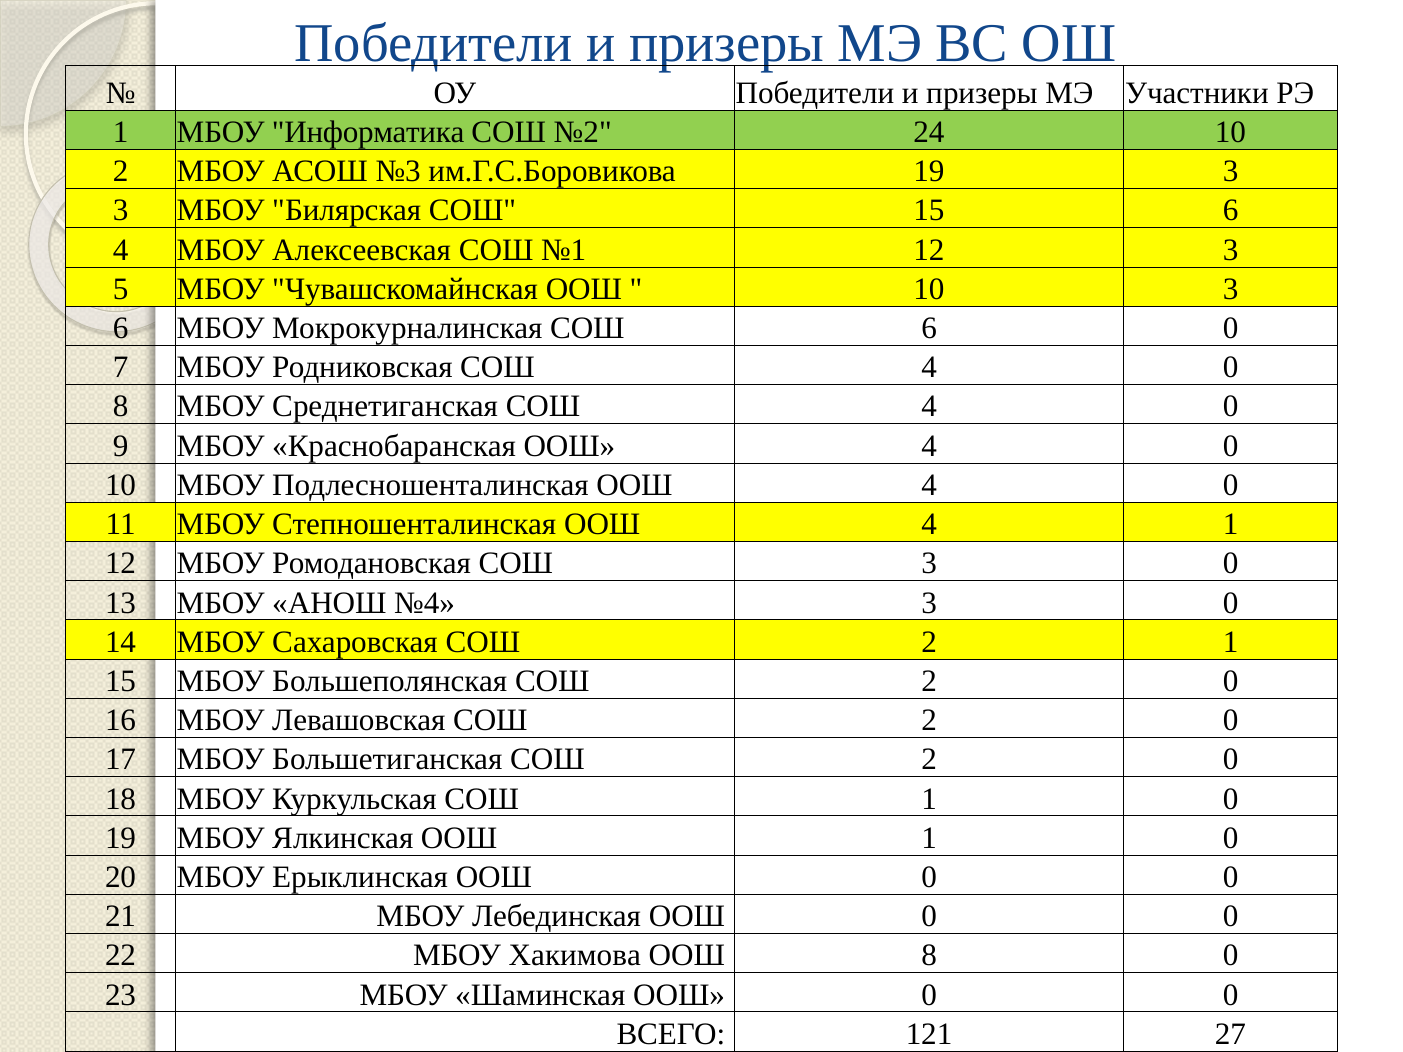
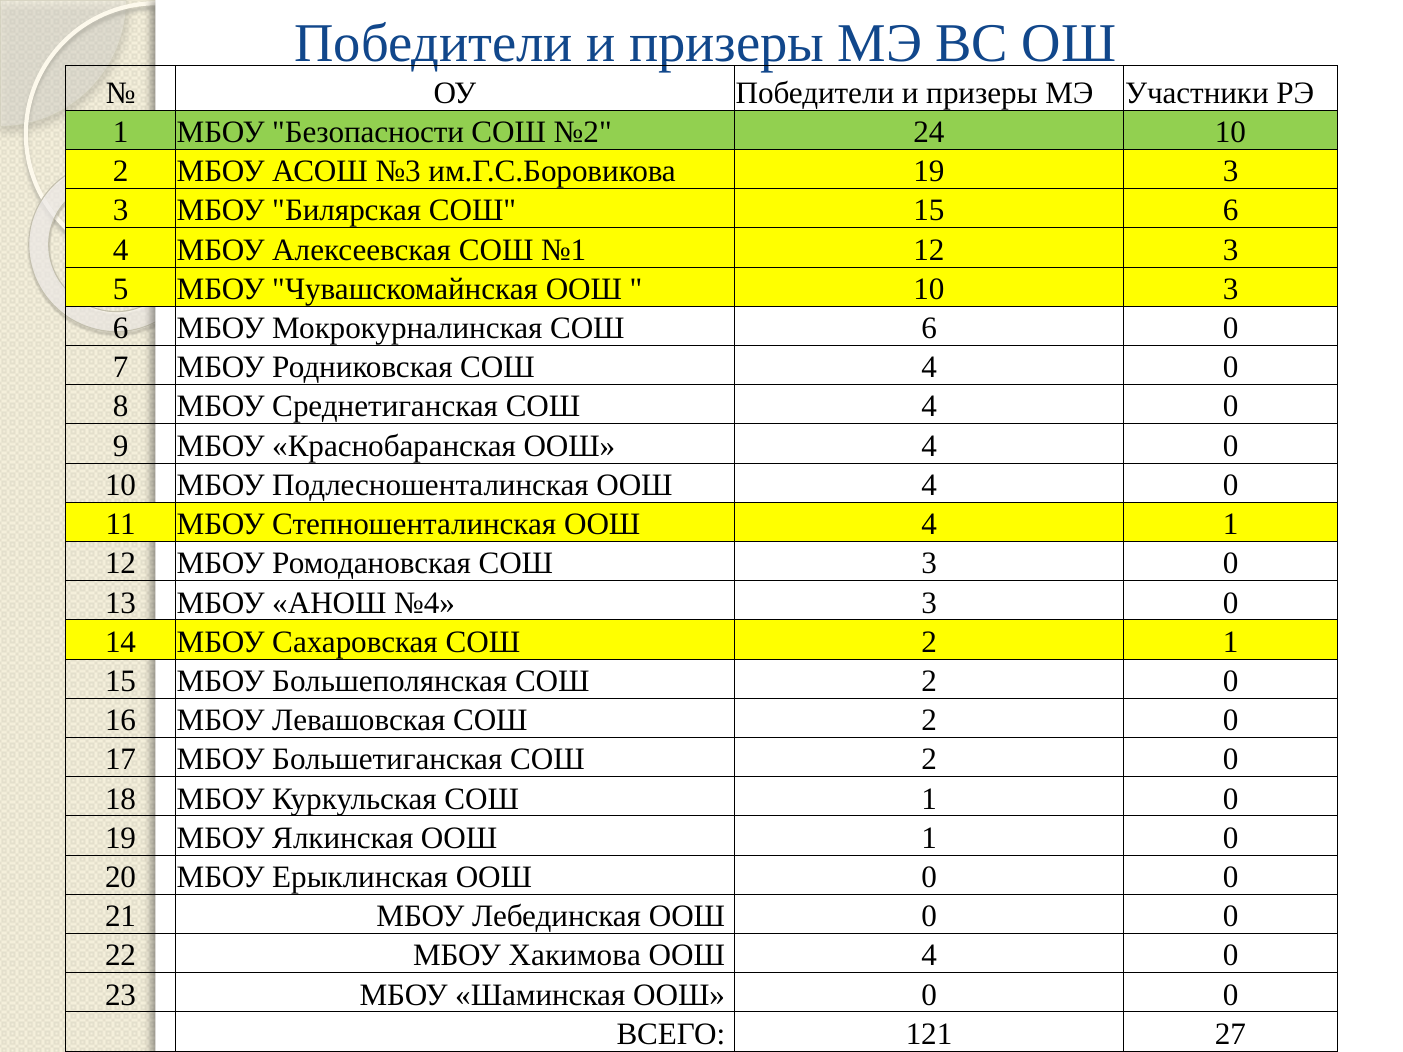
Информатика: Информатика -> Безопасности
8 at (929, 956): 8 -> 4
